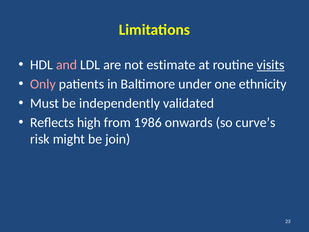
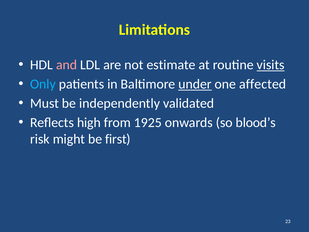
Only colour: pink -> light blue
under underline: none -> present
ethnicity: ethnicity -> affected
1986: 1986 -> 1925
curve’s: curve’s -> blood’s
join: join -> first
